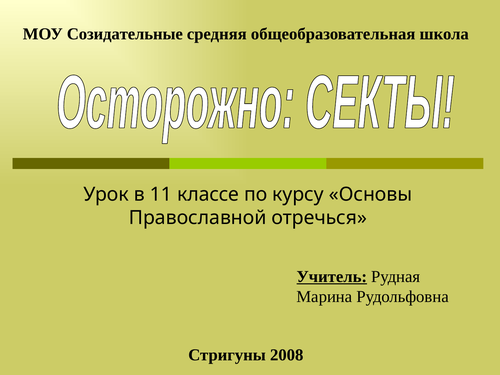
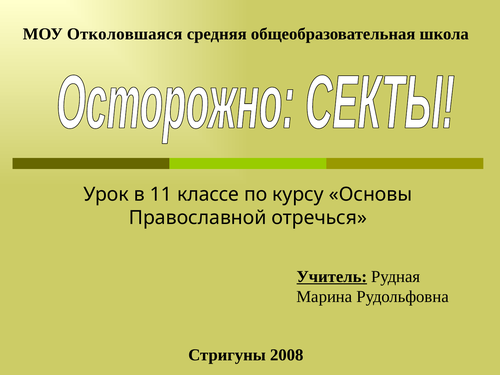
Созидательные: Созидательные -> Отколовшаяся
